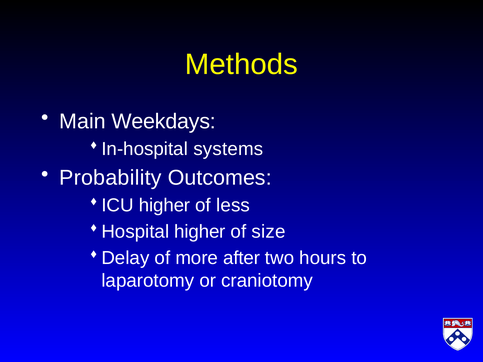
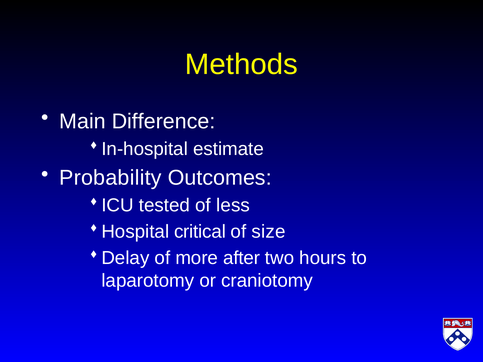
Weekdays: Weekdays -> Difference
systems: systems -> estimate
higher at (165, 206): higher -> tested
higher at (200, 232): higher -> critical
